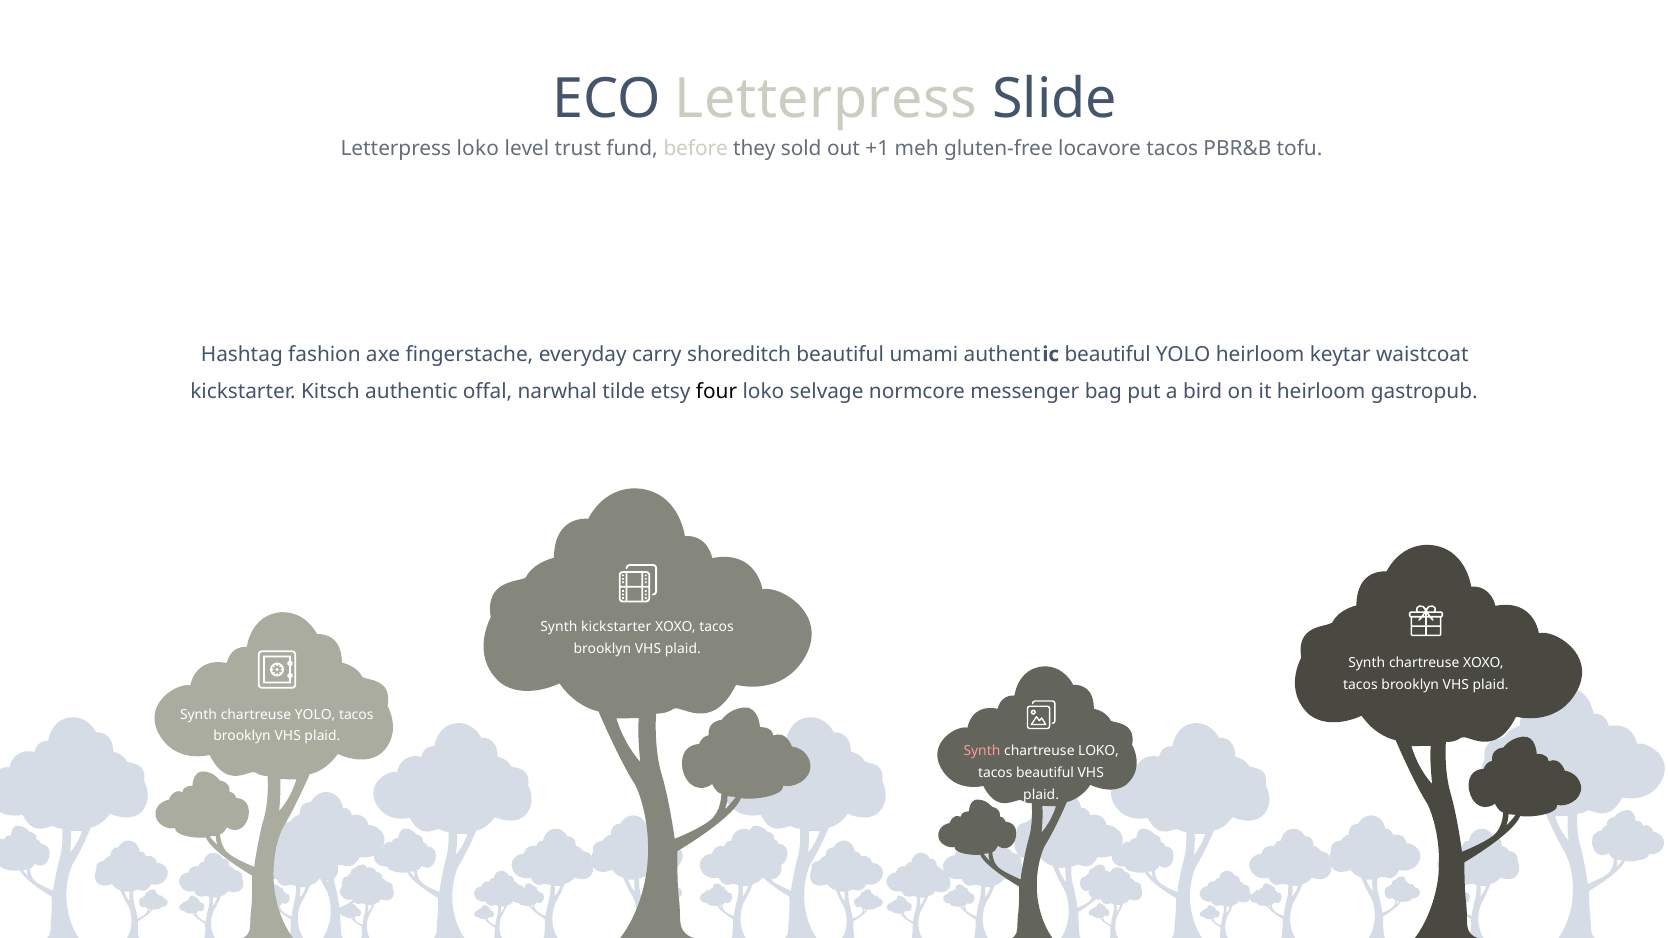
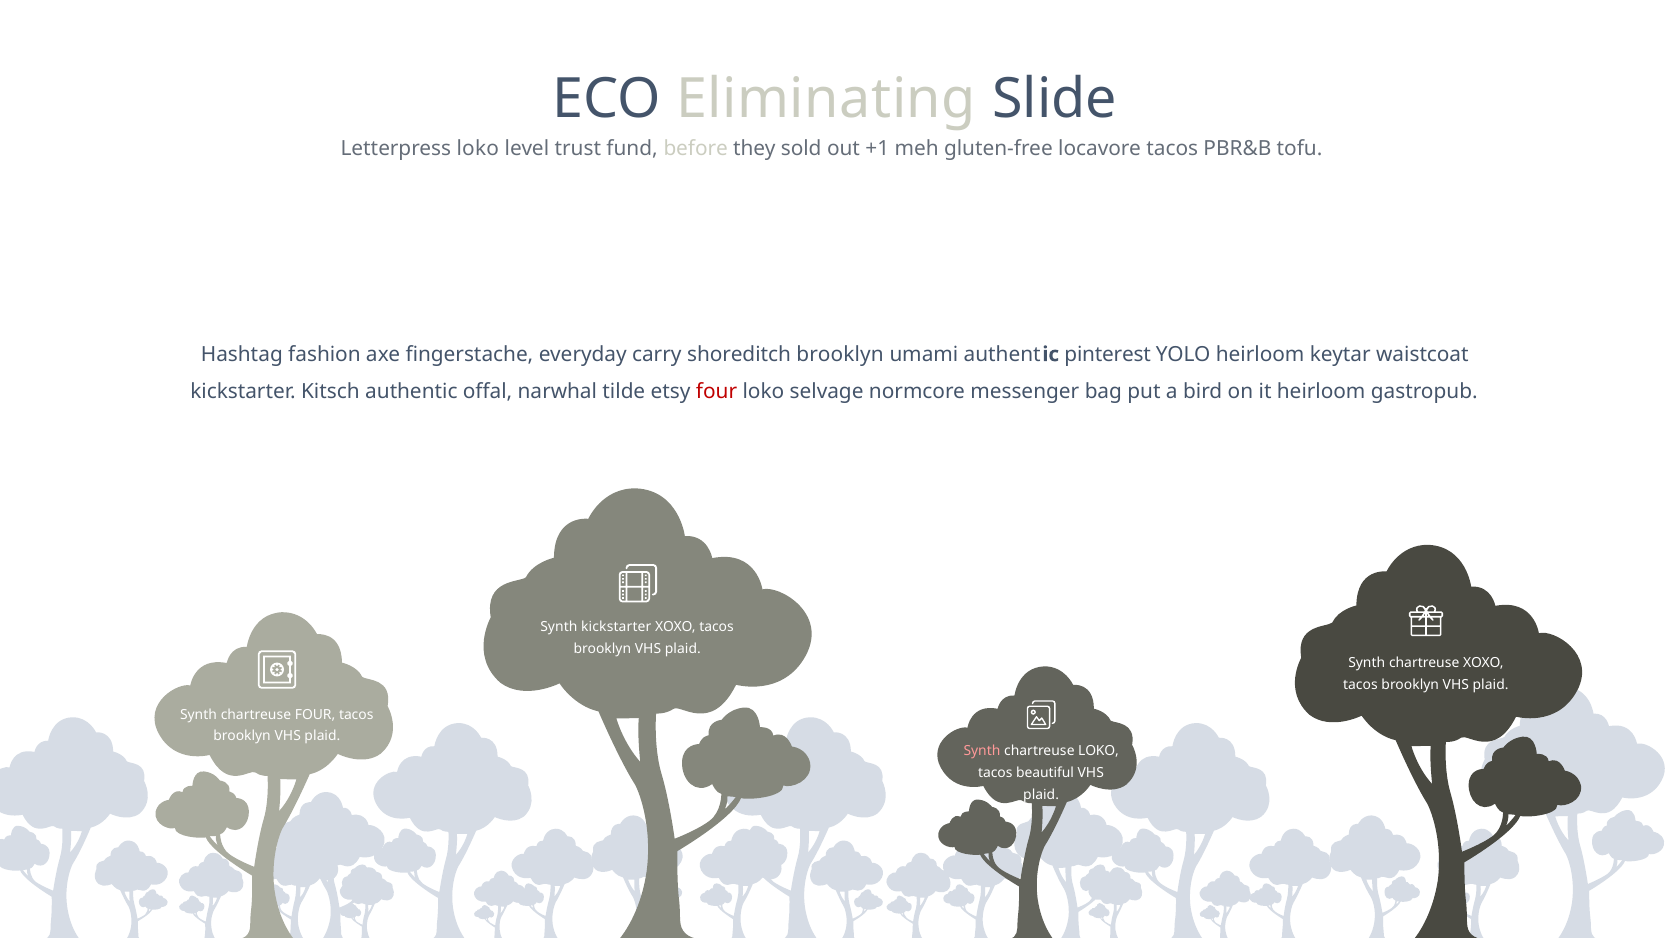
ECO Letterpress: Letterpress -> Eliminating
shoreditch beautiful: beautiful -> brooklyn
authentic beautiful: beautiful -> pinterest
four at (717, 392) colour: black -> red
chartreuse YOLO: YOLO -> FOUR
